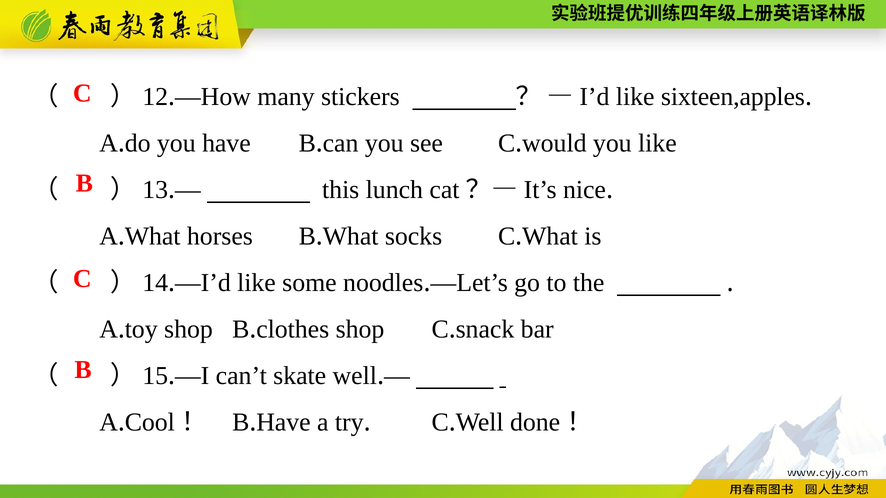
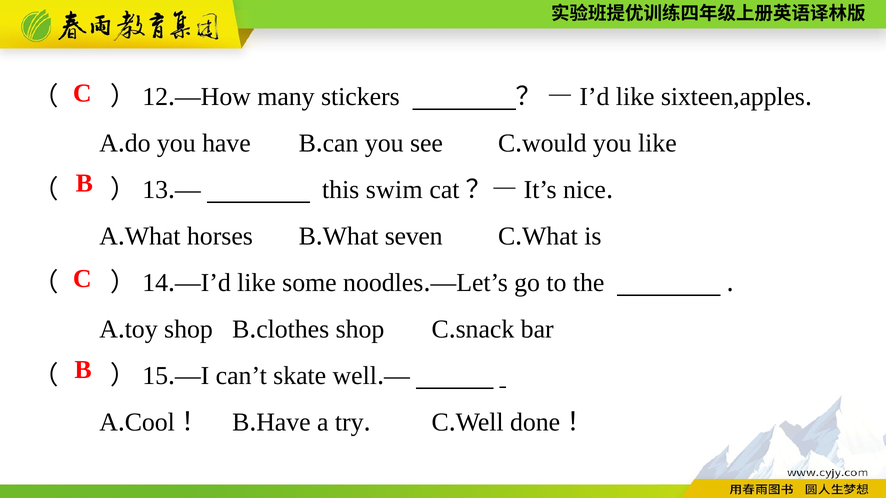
lunch: lunch -> swim
socks: socks -> seven
